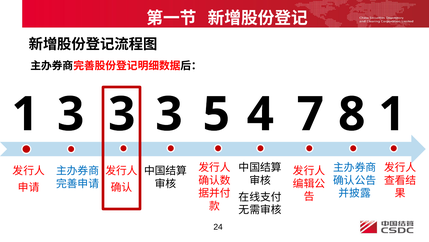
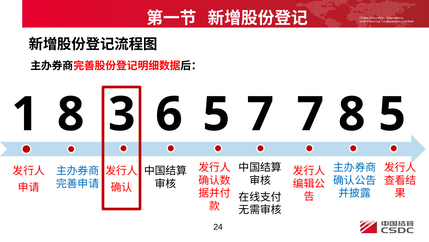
1 3: 3 -> 8
3 at (169, 114): 3 -> 6
5 4: 4 -> 7
8 1: 1 -> 5
